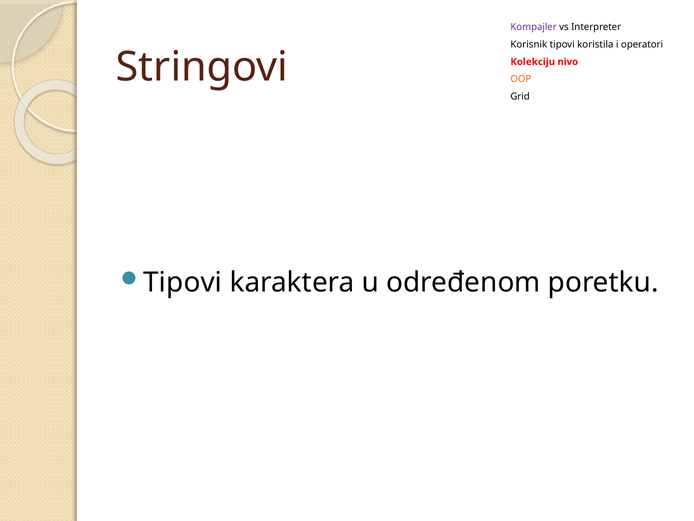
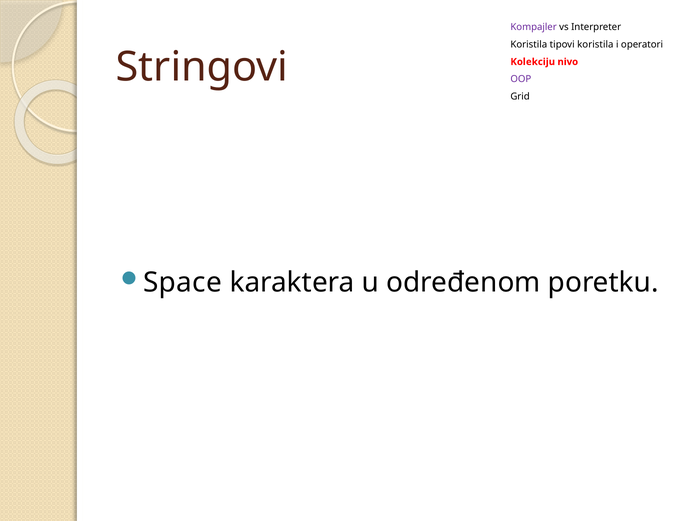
Korisnik at (529, 44): Korisnik -> Koristila
OOP colour: orange -> purple
Tipovi at (183, 282): Tipovi -> Space
